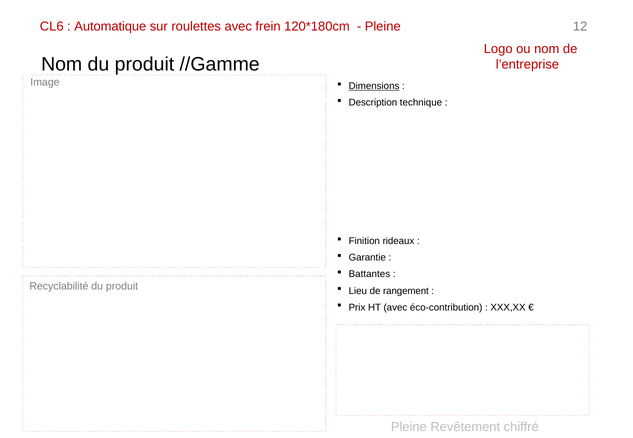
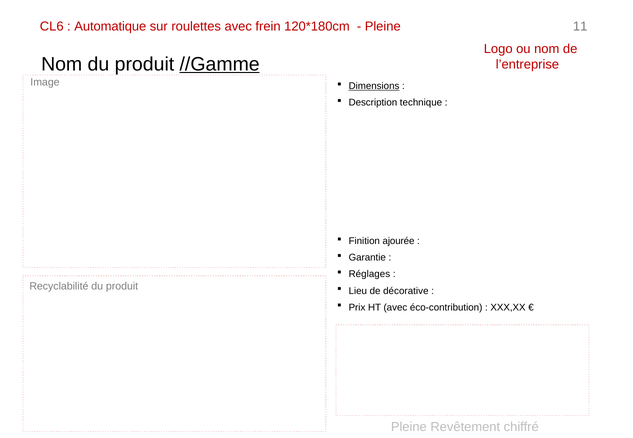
12: 12 -> 11
//Gamme underline: none -> present
rideaux: rideaux -> ajourée
Battantes: Battantes -> Réglages
rangement: rangement -> décorative
